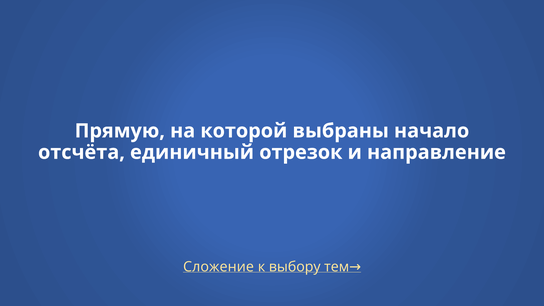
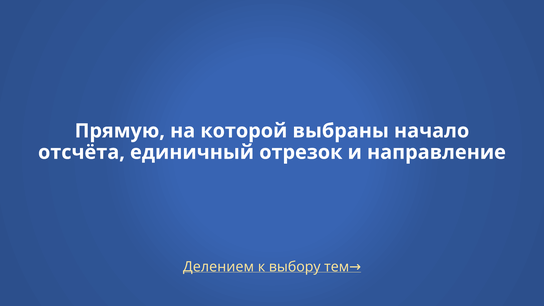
Сложение: Сложение -> Делением
